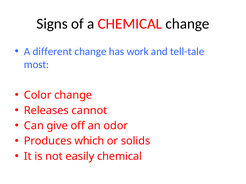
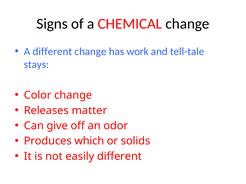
most: most -> stays
cannot: cannot -> matter
easily chemical: chemical -> different
